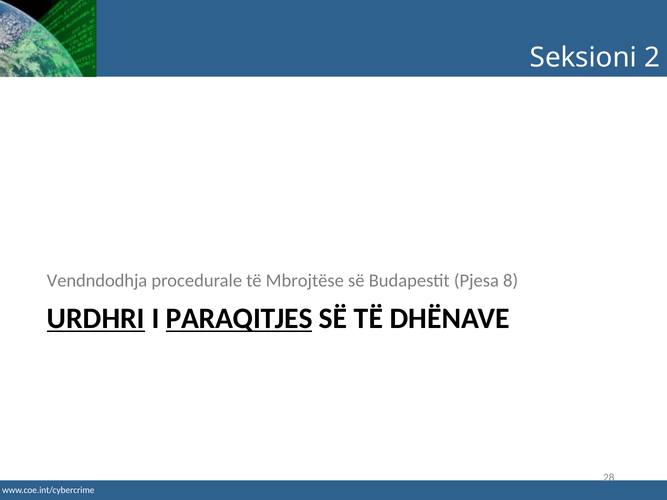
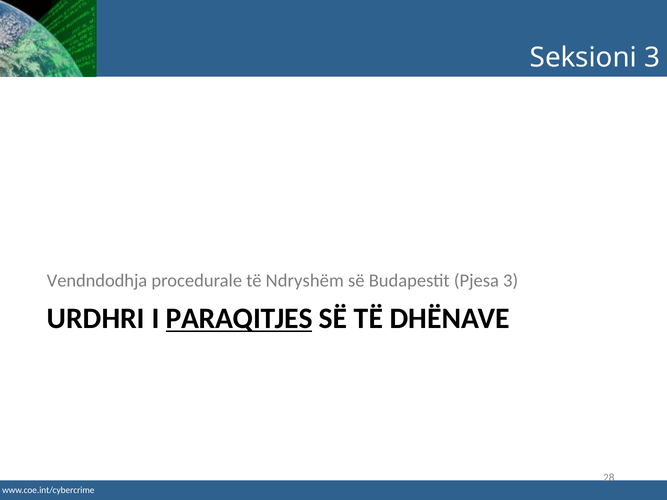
Seksioni 2: 2 -> 3
Mbrojtëse: Mbrojtëse -> Ndryshëm
Pjesa 8: 8 -> 3
URDHRI underline: present -> none
